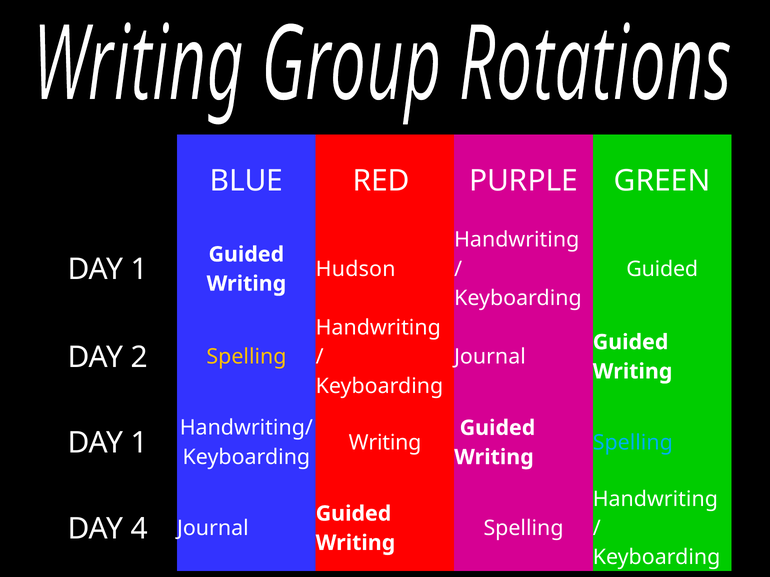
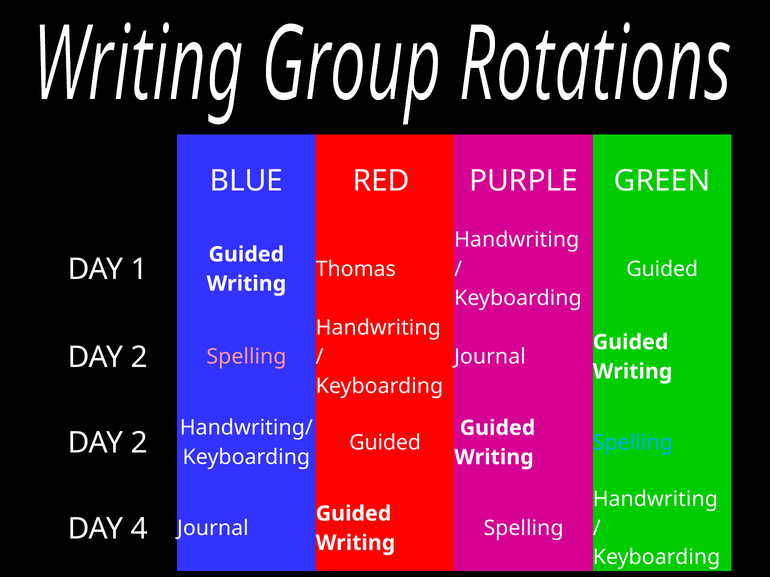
Hudson: Hudson -> Thomas
Spelling at (246, 357) colour: yellow -> pink
1 at (139, 443): 1 -> 2
Writing at (385, 443): Writing -> Guided
